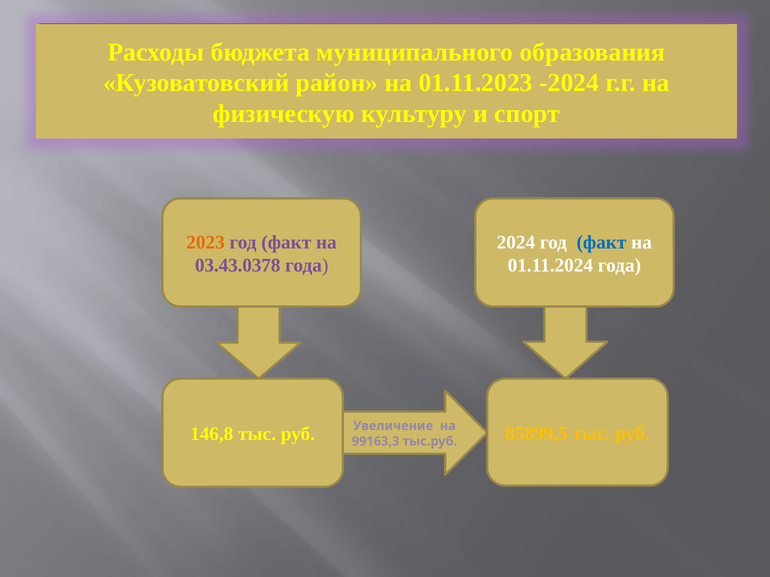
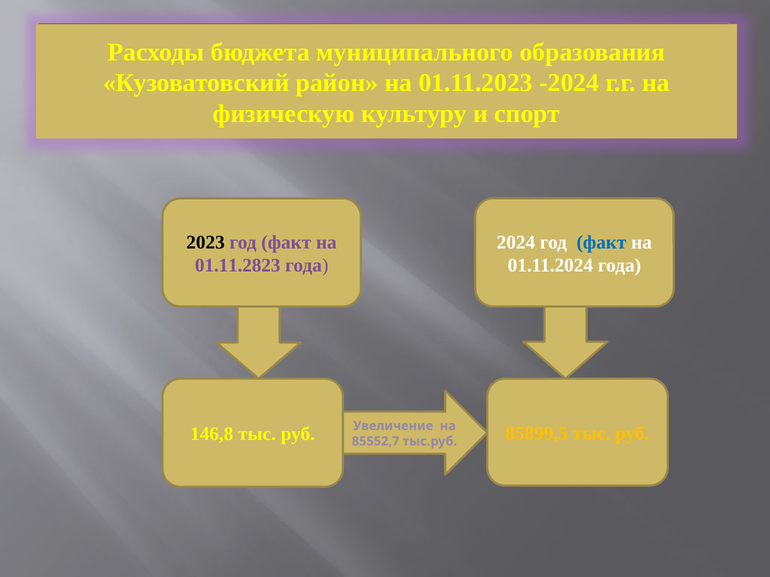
2023 colour: orange -> black
03.43.0378: 03.43.0378 -> 01.11.2823
99163,3: 99163,3 -> 85552,7
